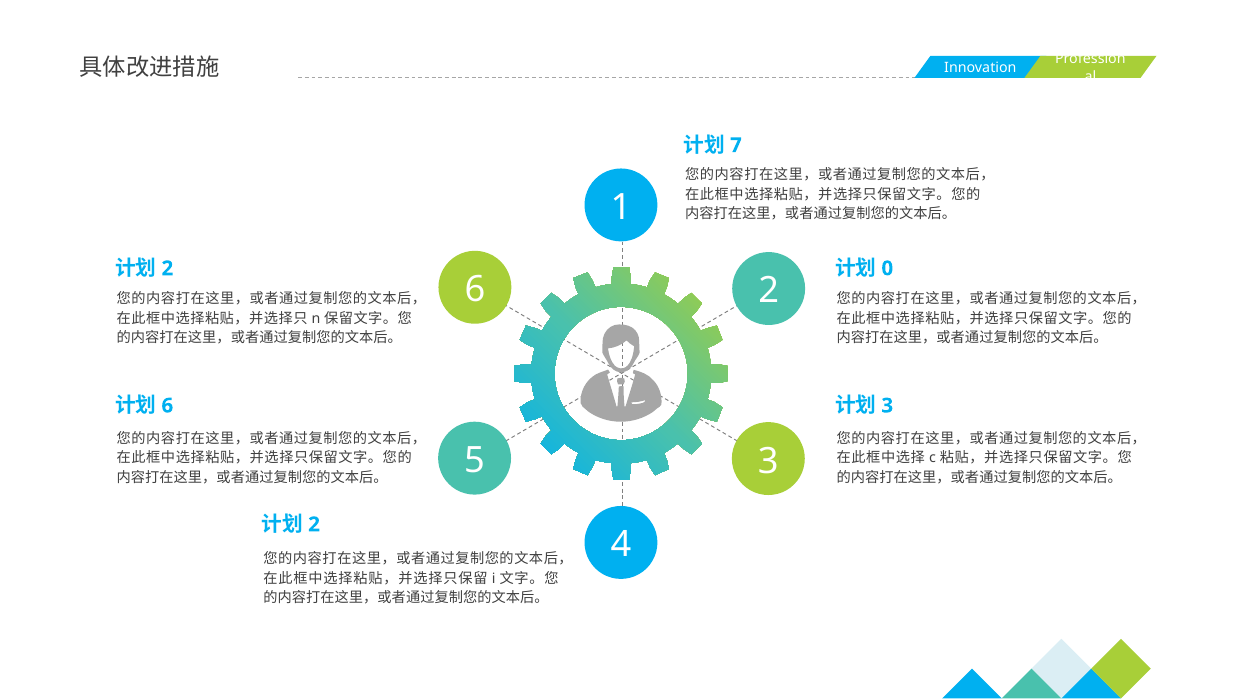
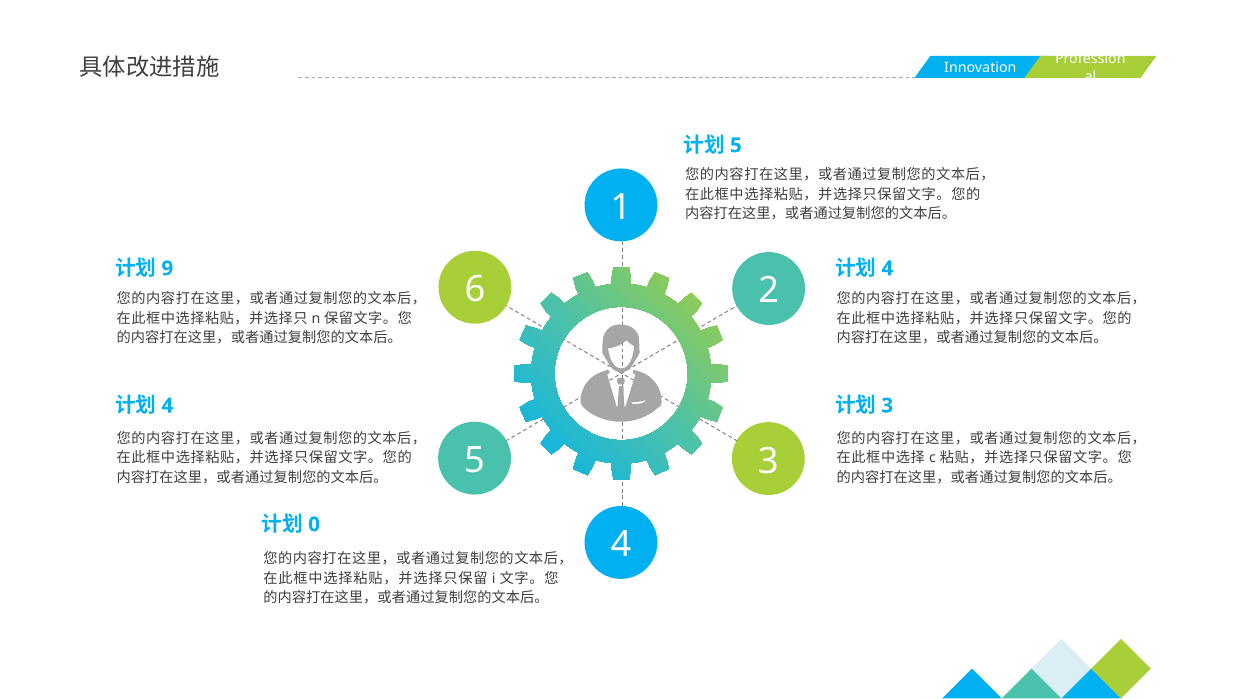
7 at (736, 145): 7 -> 5
2 at (167, 268): 2 -> 9
0 at (887, 268): 0 -> 4
6 at (167, 406): 6 -> 4
2 at (314, 524): 2 -> 0
